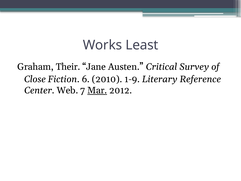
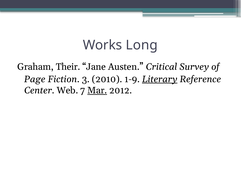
Least: Least -> Long
Close: Close -> Page
6: 6 -> 3
Literary underline: none -> present
